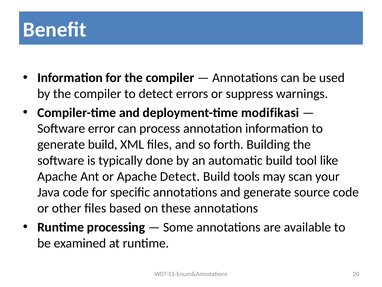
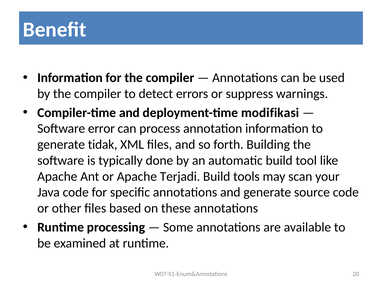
generate build: build -> tidak
Apache Detect: Detect -> Terjadi
